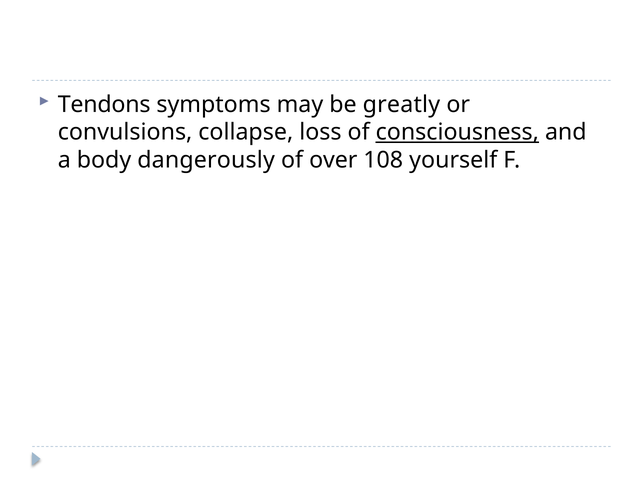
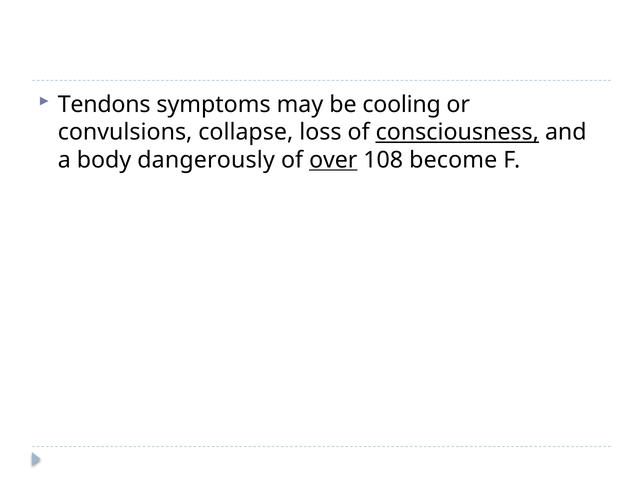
greatly: greatly -> cooling
over underline: none -> present
yourself: yourself -> become
